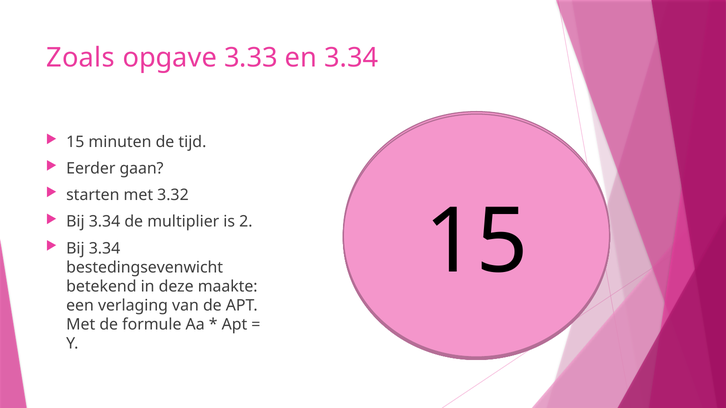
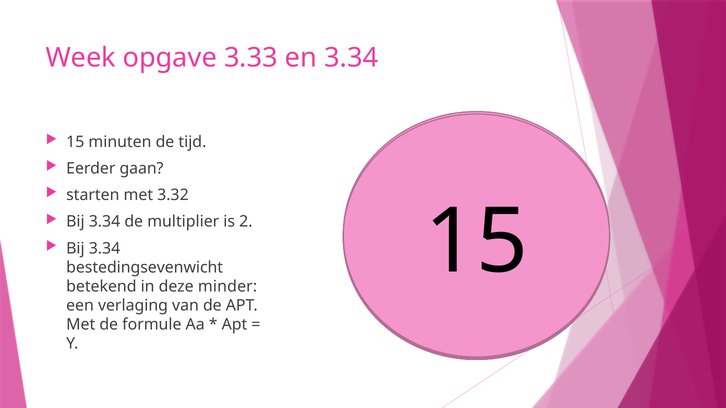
Zoals: Zoals -> Week
maakte: maakte -> minder
